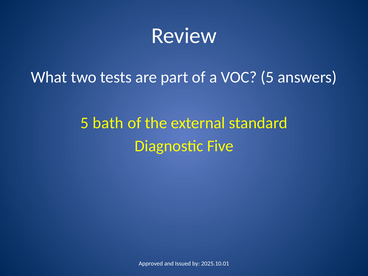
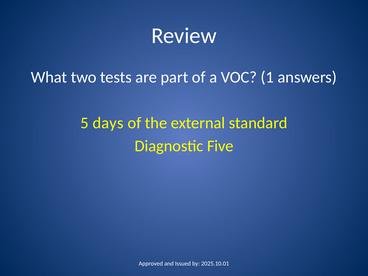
VOC 5: 5 -> 1
bath: bath -> days
